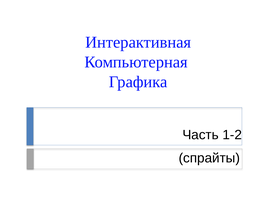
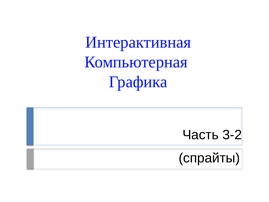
1-2: 1-2 -> 3-2
